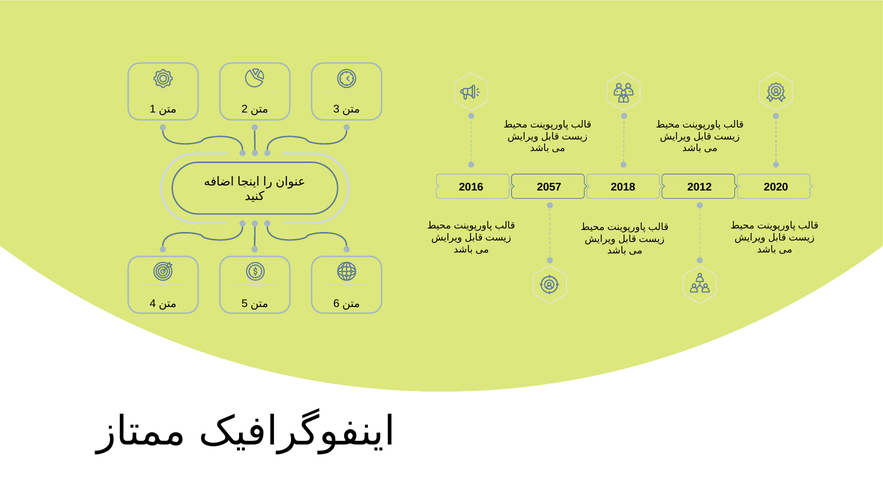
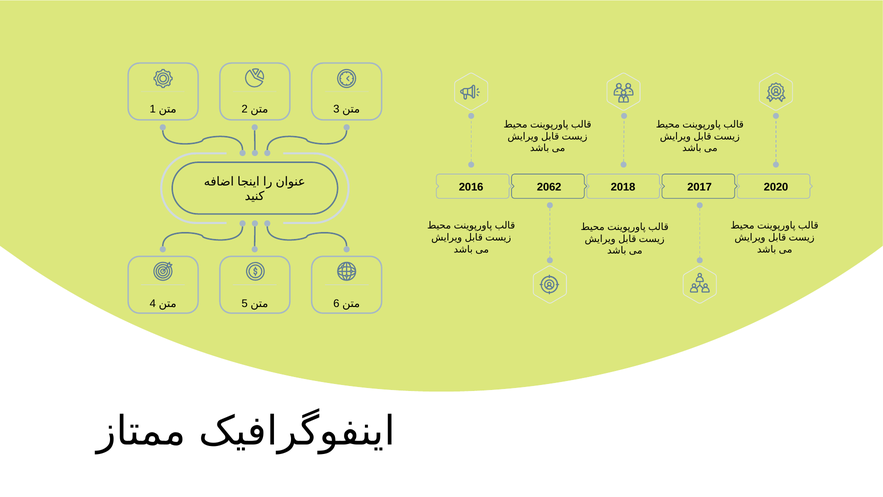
2057: 2057 -> 2062
2012: 2012 -> 2017
